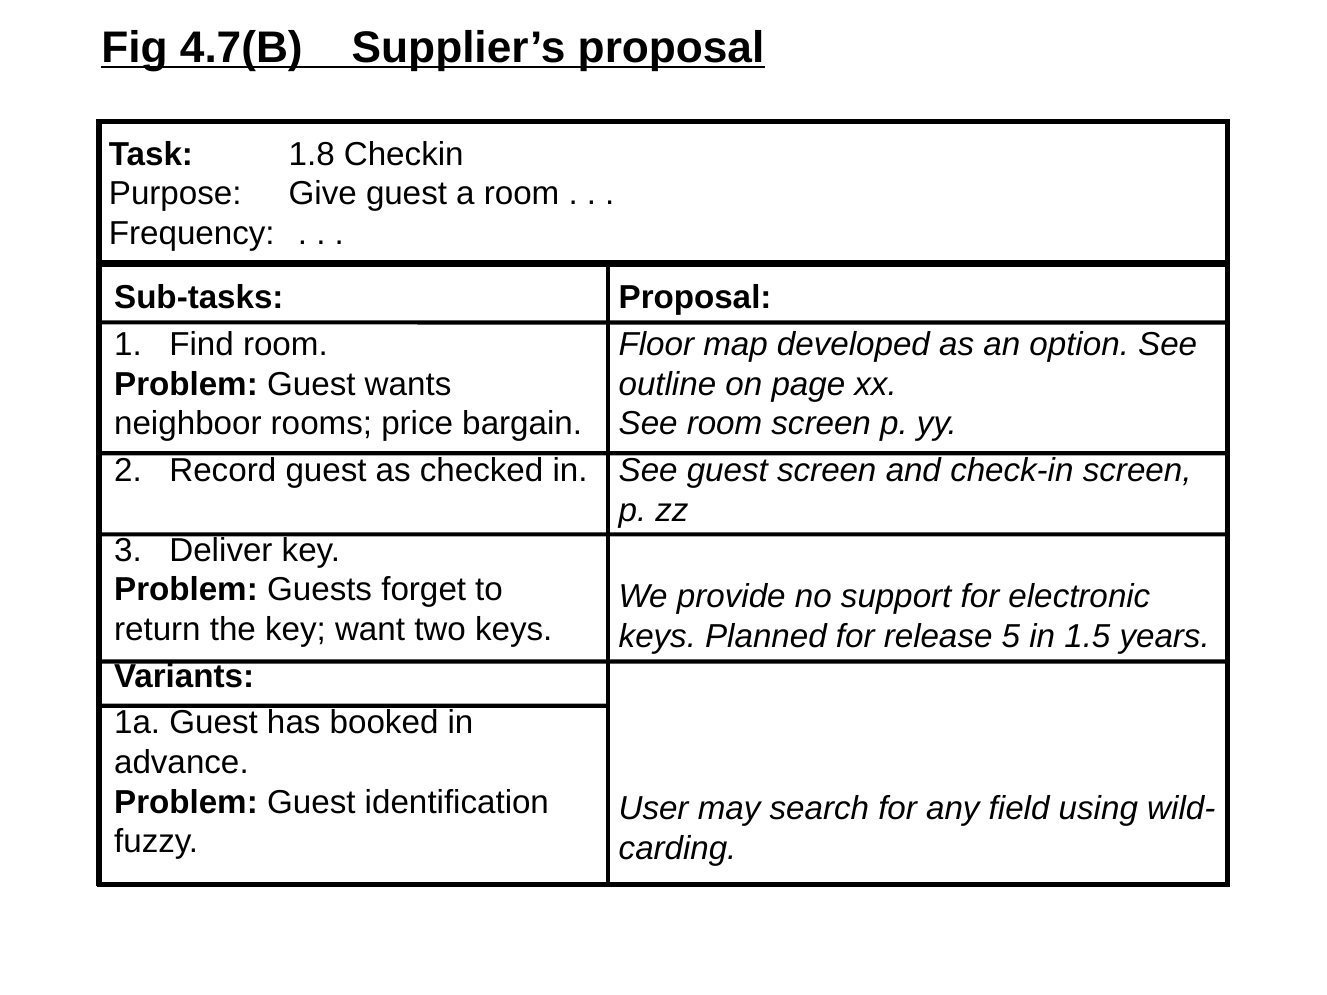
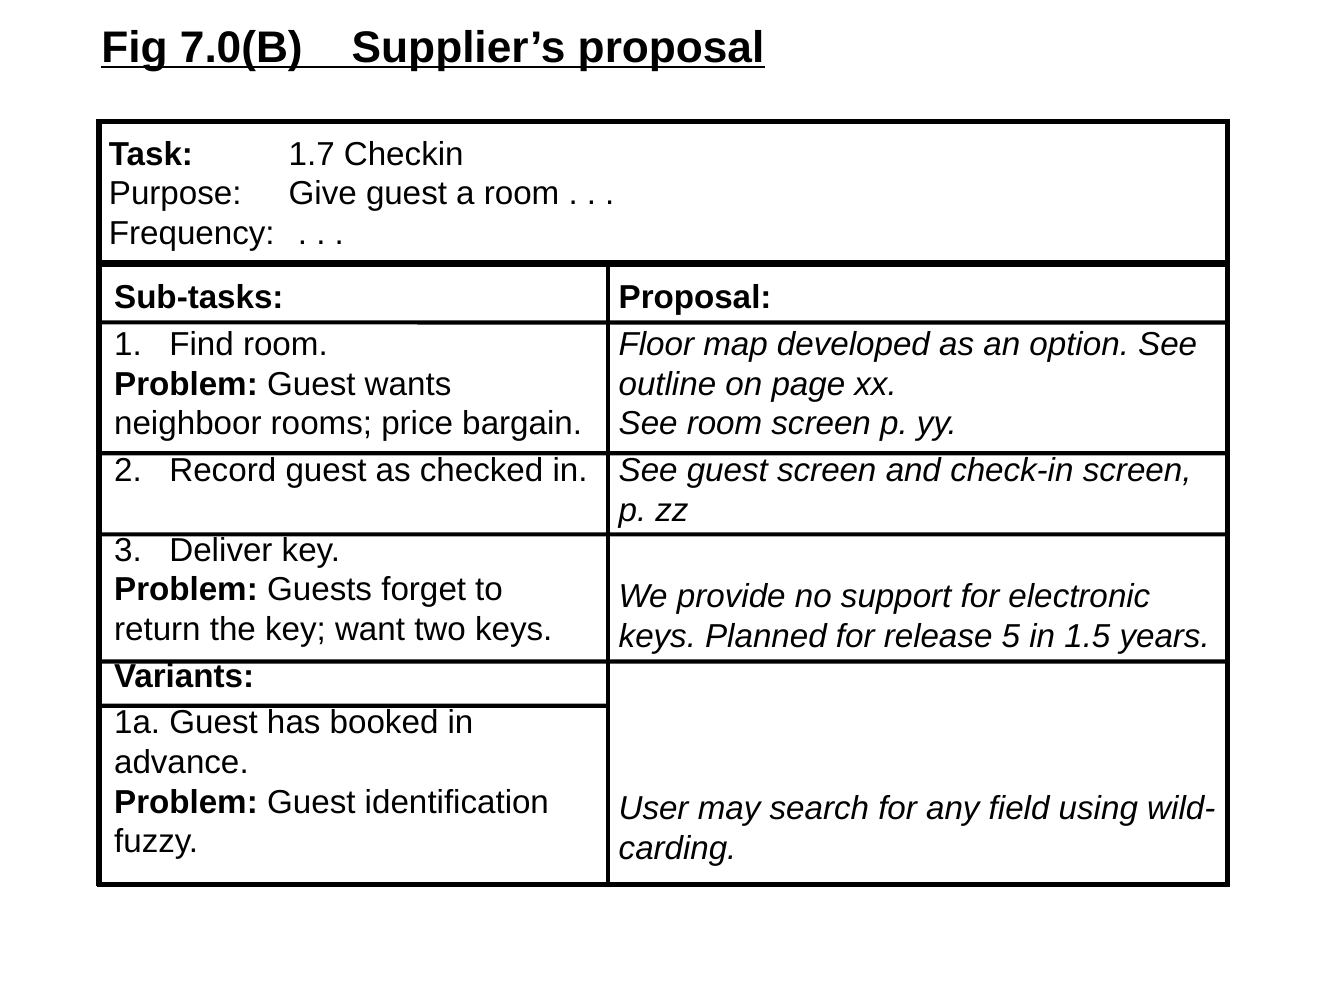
4.7(B: 4.7(B -> 7.0(B
1.8: 1.8 -> 1.7
